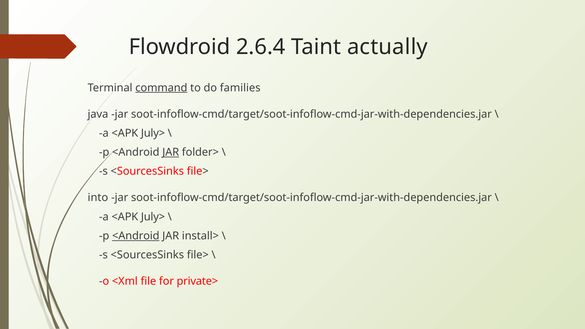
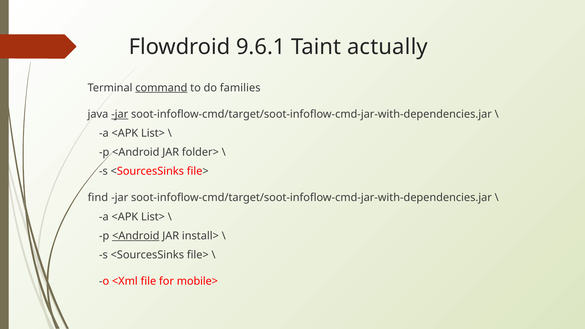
2.6.4: 2.6.4 -> 9.6.1
jar at (120, 114) underline: none -> present
July> at (153, 133): July> -> List>
JAR at (171, 152) underline: present -> none
into: into -> find
July> at (153, 217): July> -> List>
private>: private> -> mobile>
